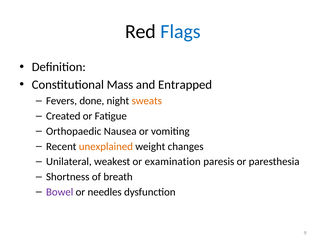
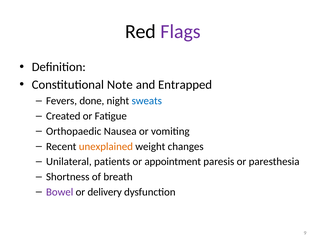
Flags colour: blue -> purple
Mass: Mass -> Note
sweats colour: orange -> blue
weakest: weakest -> patients
examination: examination -> appointment
needles: needles -> delivery
